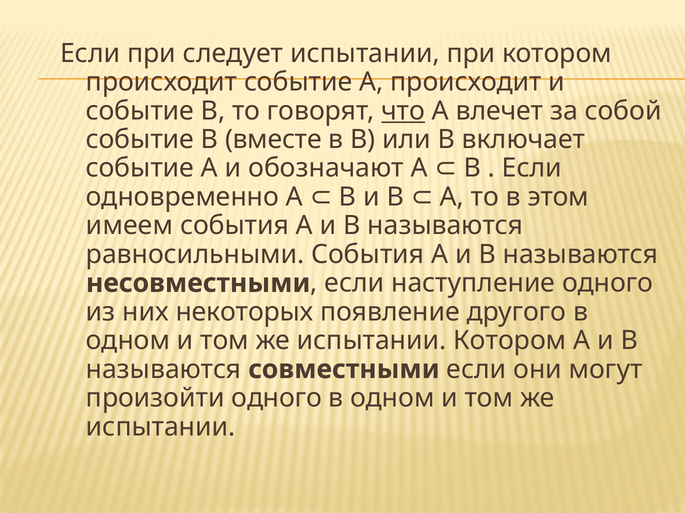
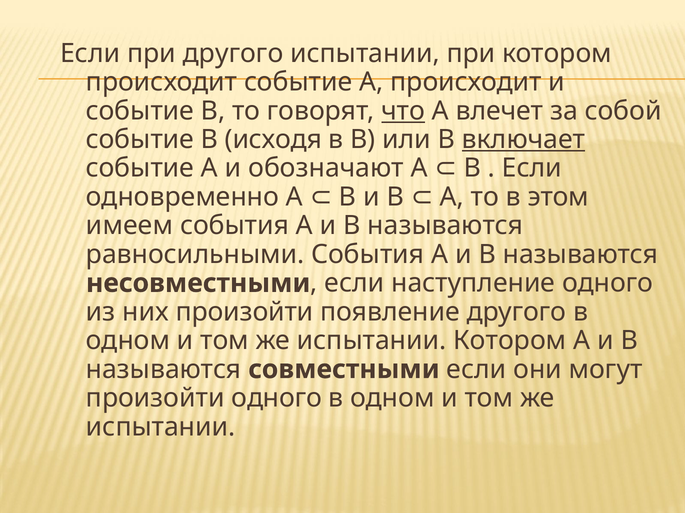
при следует: следует -> другого
вместе: вместе -> исходя
включает underline: none -> present
них некоторых: некоторых -> произойти
